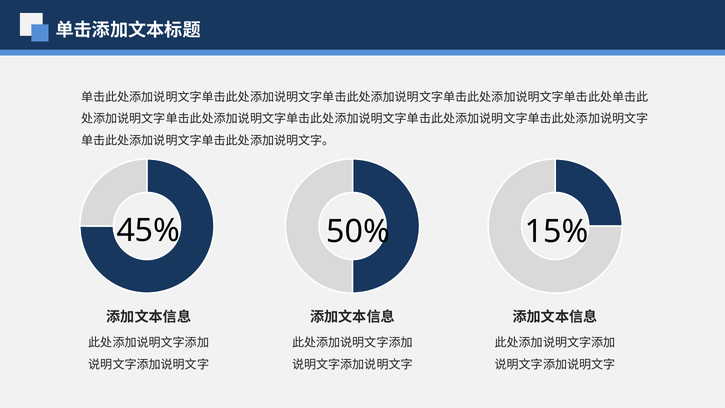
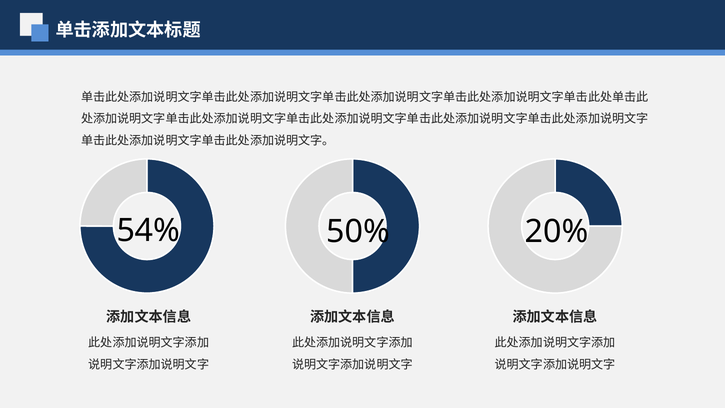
45%: 45% -> 54%
15%: 15% -> 20%
